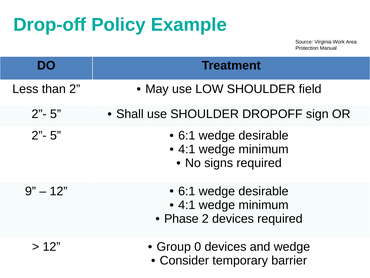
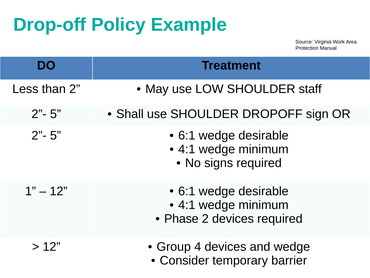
field: field -> staff
9: 9 -> 1
0: 0 -> 4
